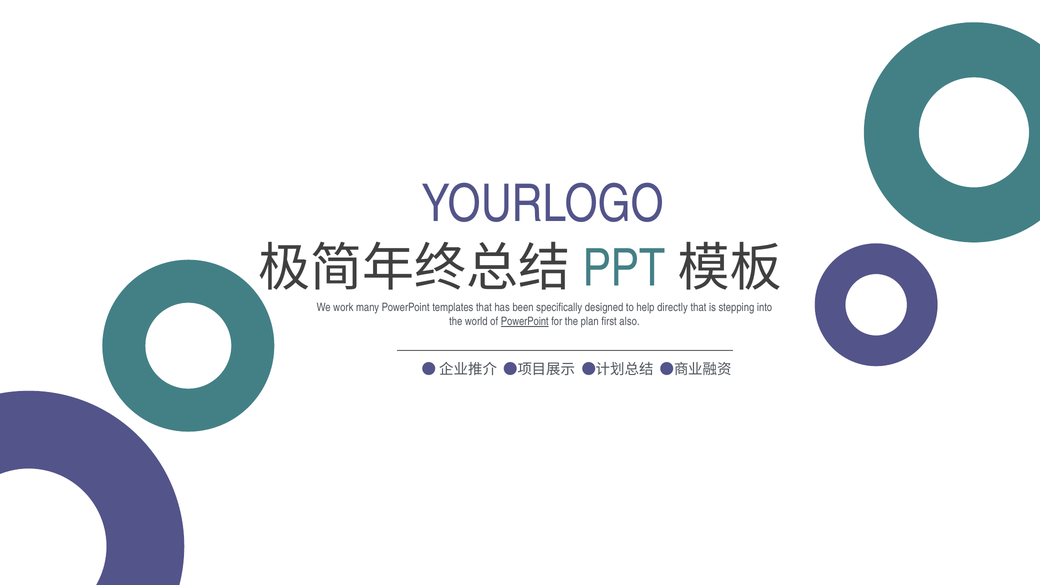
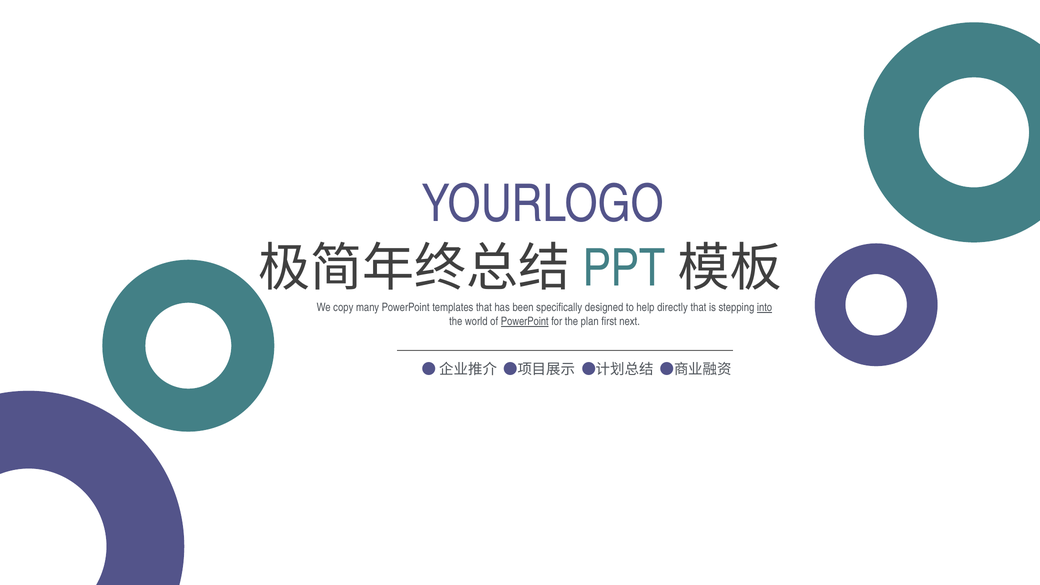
work: work -> copy
into underline: none -> present
also: also -> next
